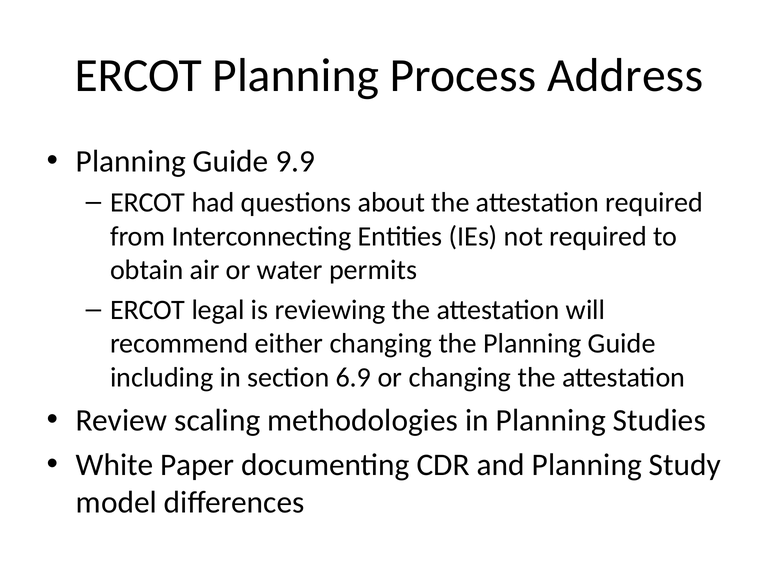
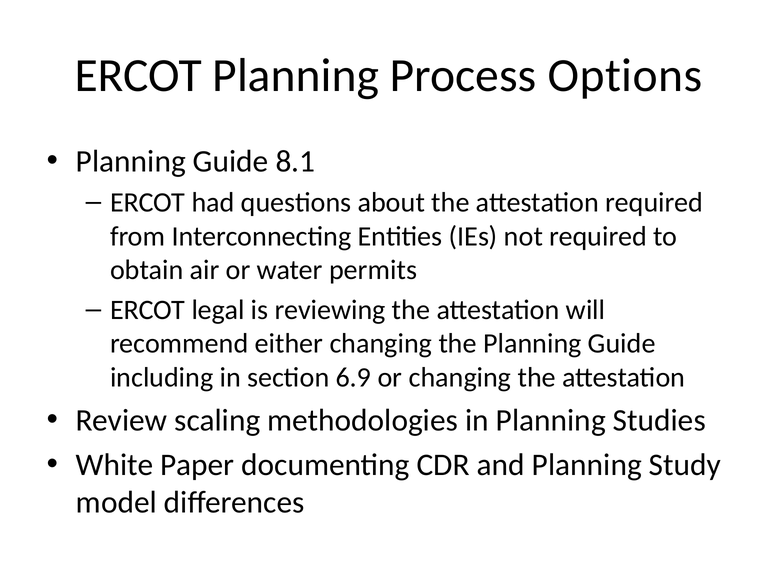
Address: Address -> Options
9.9: 9.9 -> 8.1
